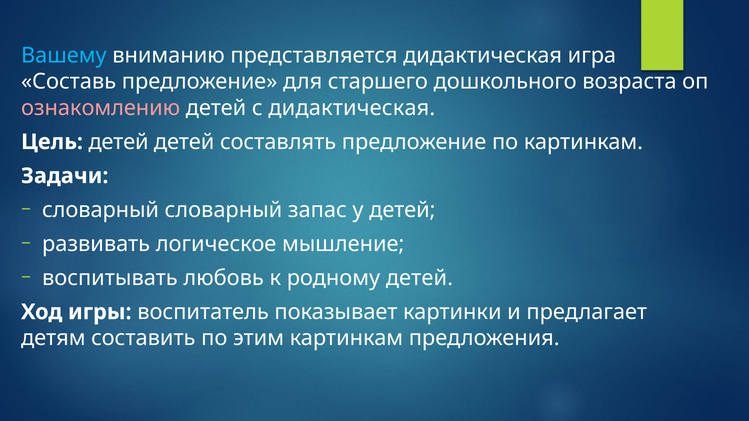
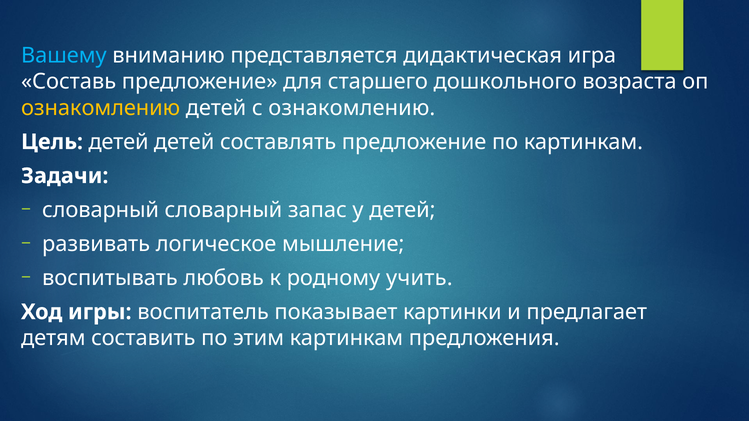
ознакомлению at (101, 108) colour: pink -> yellow
с дидактическая: дидактическая -> ознакомлению
родному детей: детей -> учить
